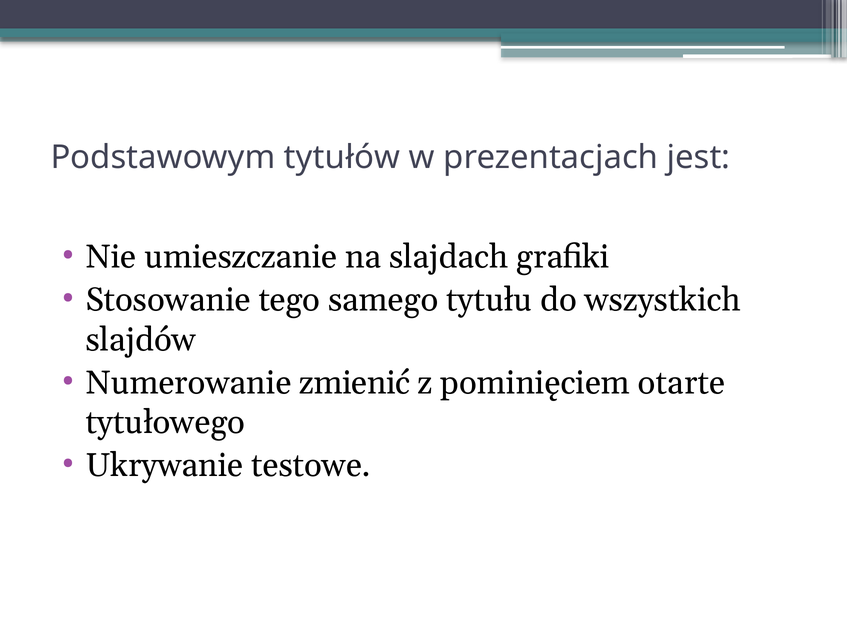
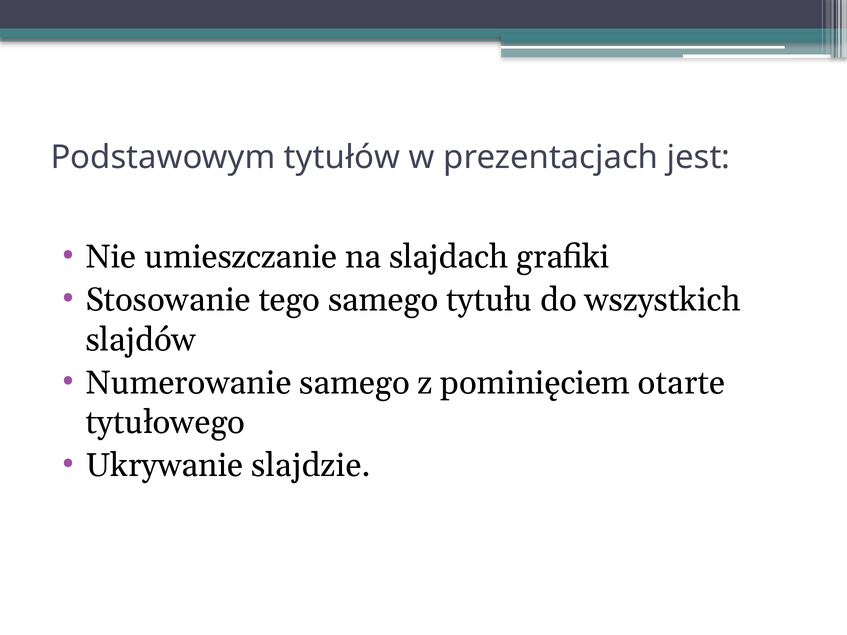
Numerowanie zmienić: zmienić -> samego
testowe: testowe -> slajdzie
